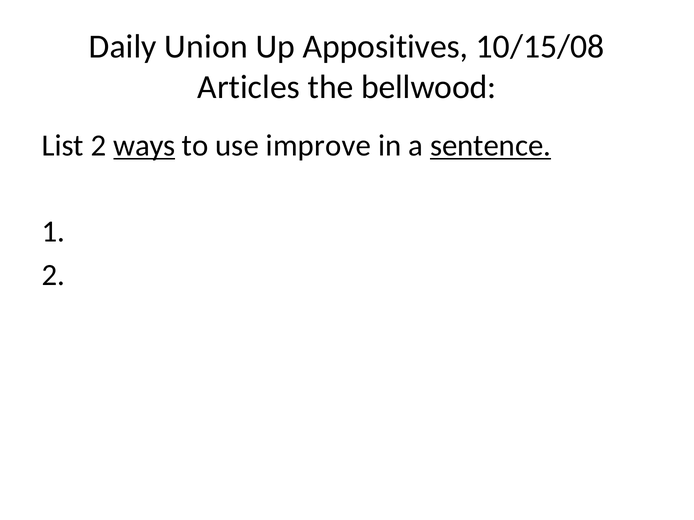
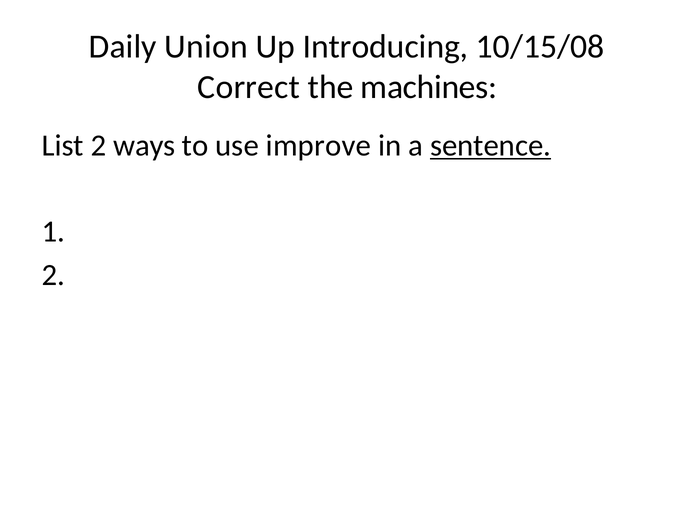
Appositives: Appositives -> Introducing
Articles: Articles -> Correct
bellwood: bellwood -> machines
ways underline: present -> none
